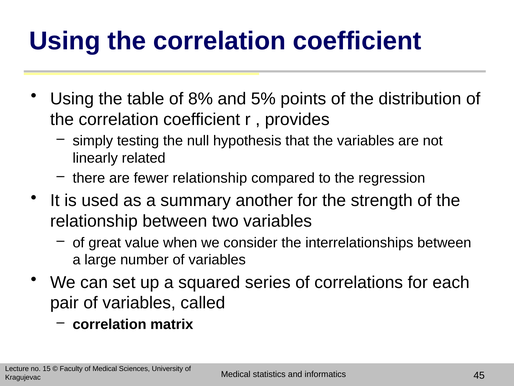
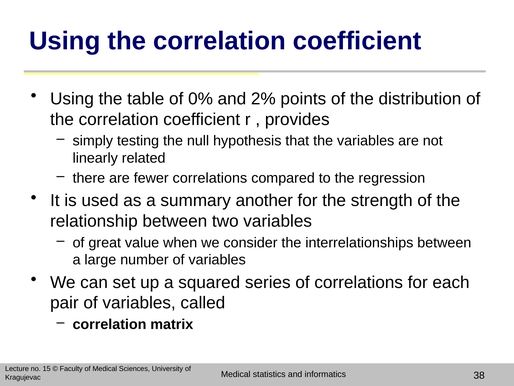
8%: 8% -> 0%
5%: 5% -> 2%
fewer relationship: relationship -> correlations
45: 45 -> 38
